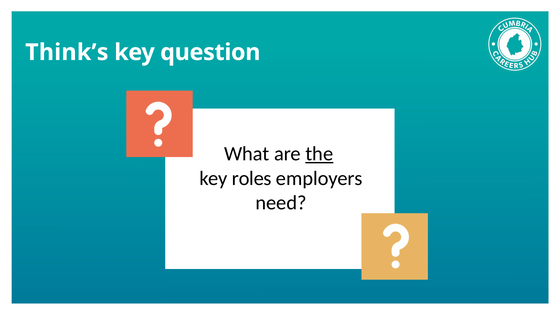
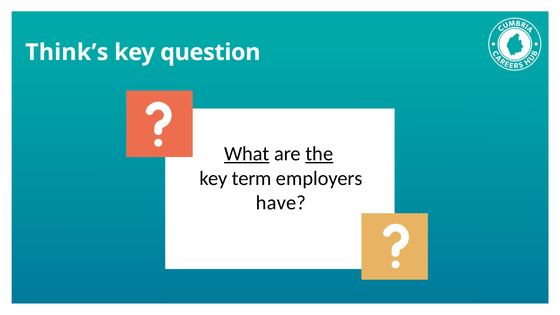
What underline: none -> present
roles: roles -> term
need: need -> have
